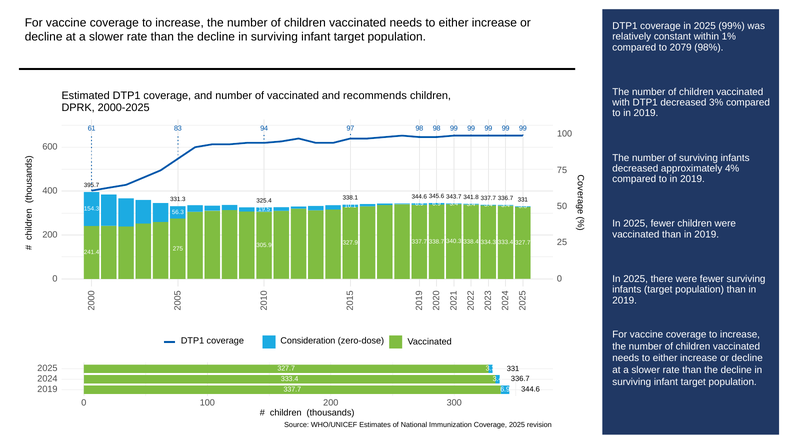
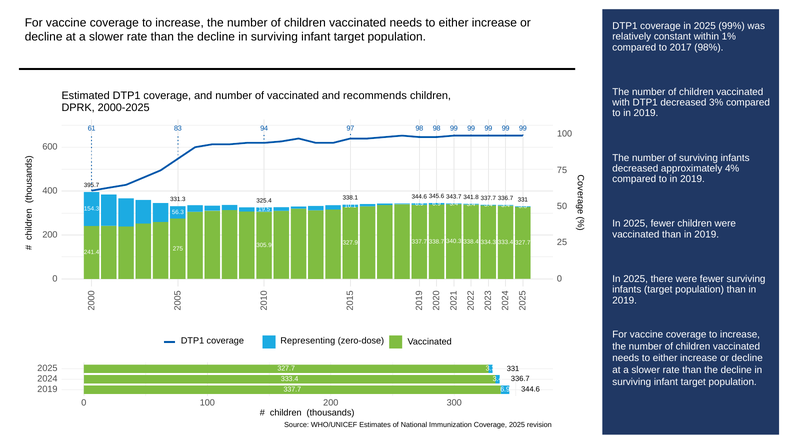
2079: 2079 -> 2017
Consideration: Consideration -> Representing
